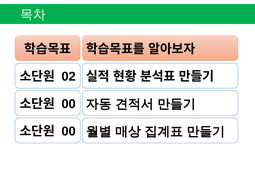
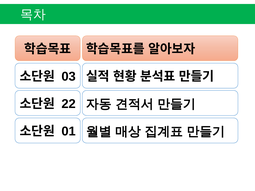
02: 02 -> 03
00 at (69, 104): 00 -> 22
00 at (69, 132): 00 -> 01
